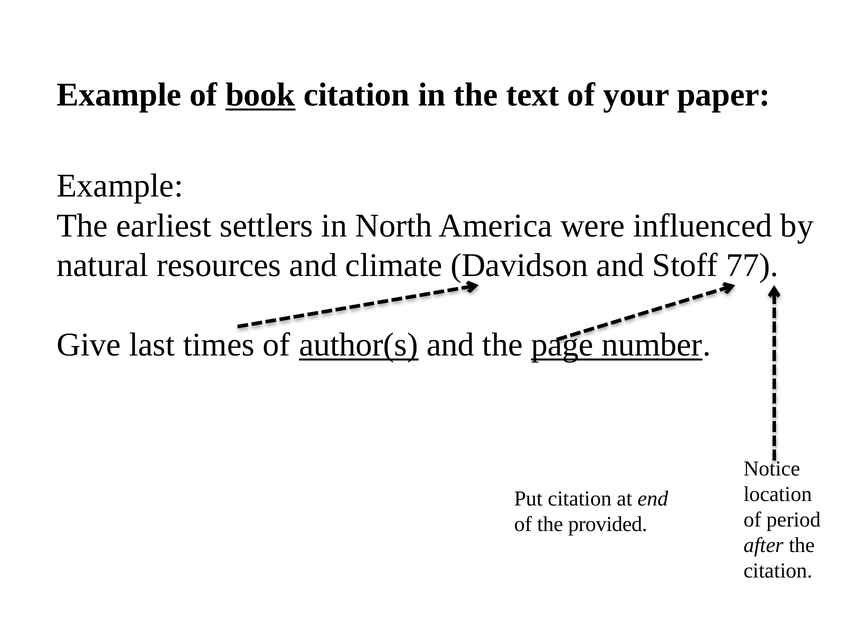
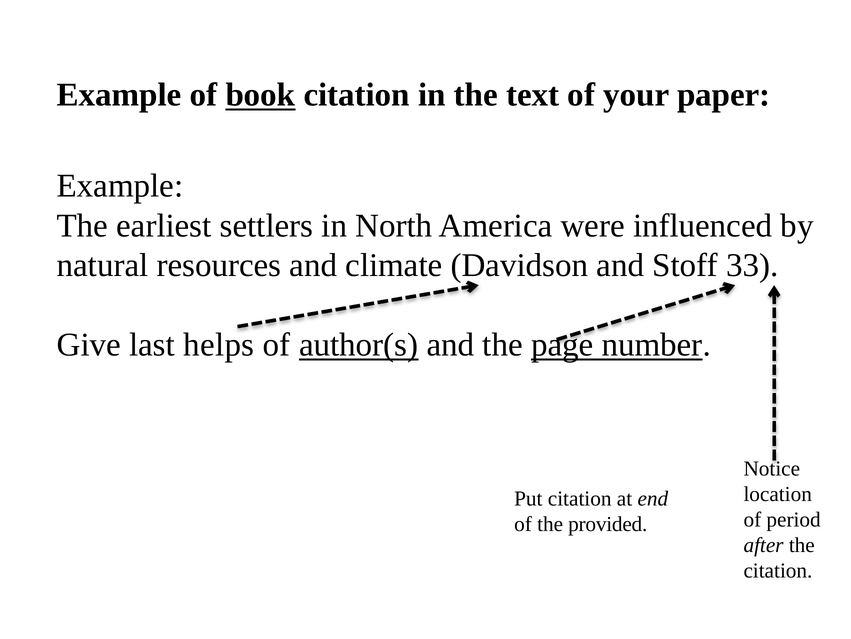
77: 77 -> 33
times: times -> helps
